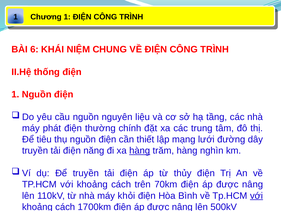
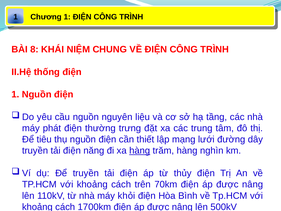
6: 6 -> 8
chính: chính -> trưng
với at (257, 195) underline: present -> none
